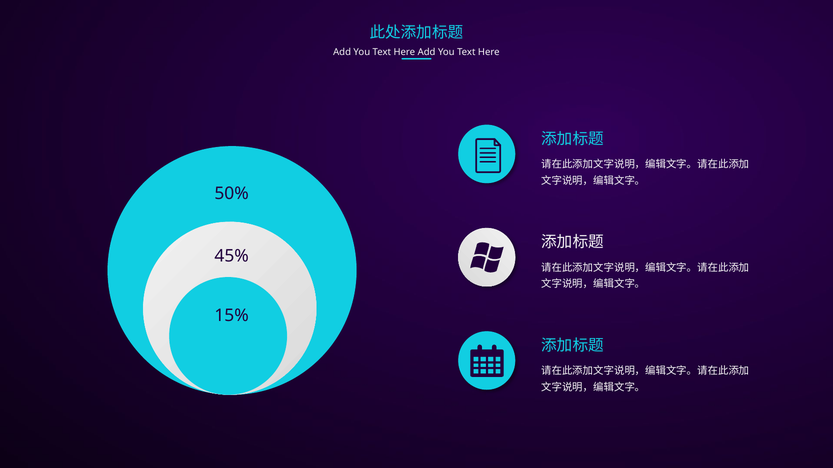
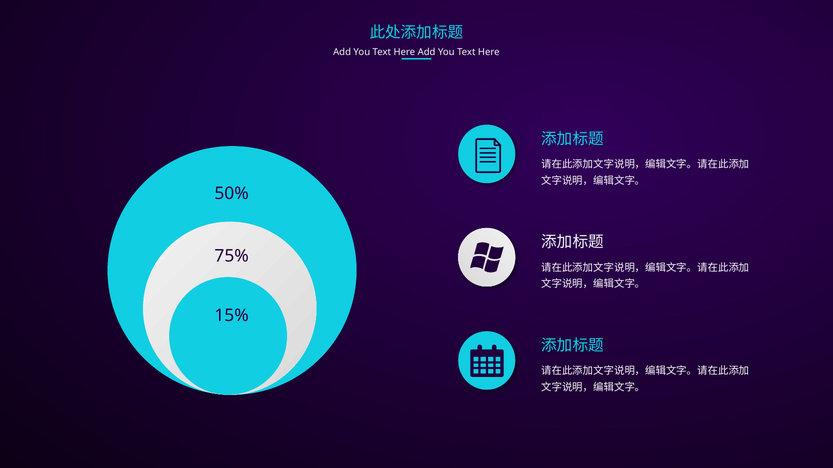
45%: 45% -> 75%
